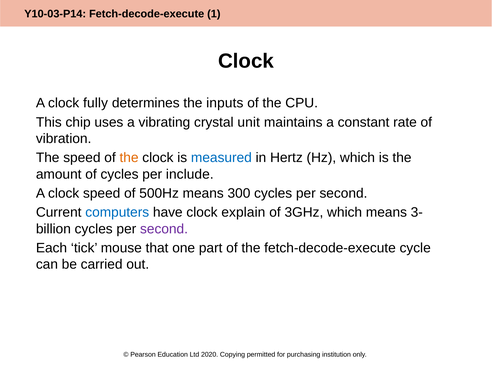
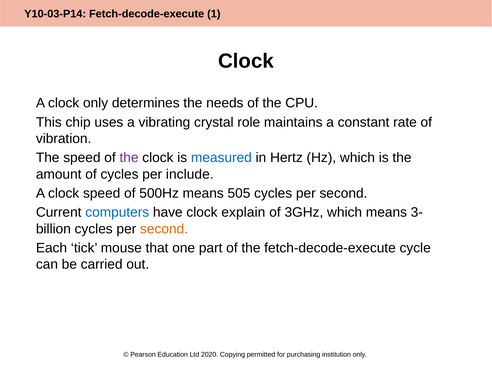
clock fully: fully -> only
inputs: inputs -> needs
unit: unit -> role
the at (129, 158) colour: orange -> purple
300: 300 -> 505
second at (164, 229) colour: purple -> orange
